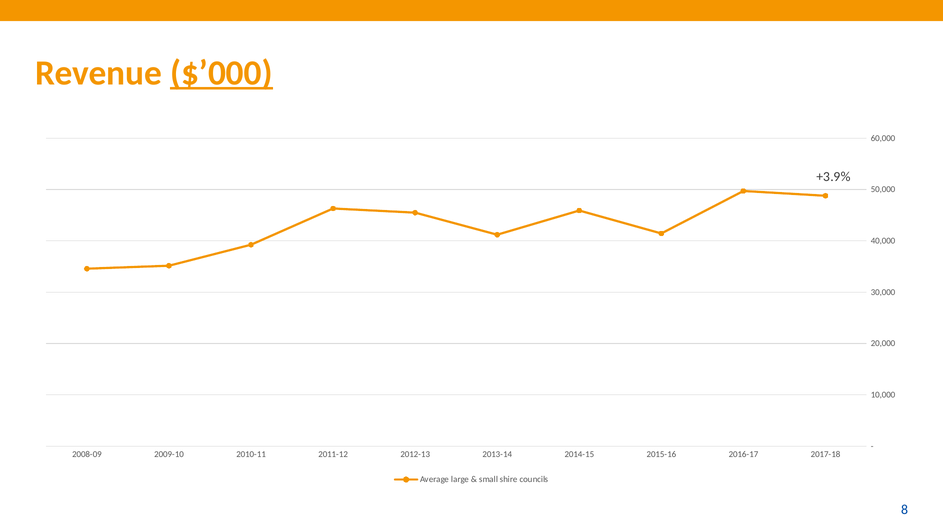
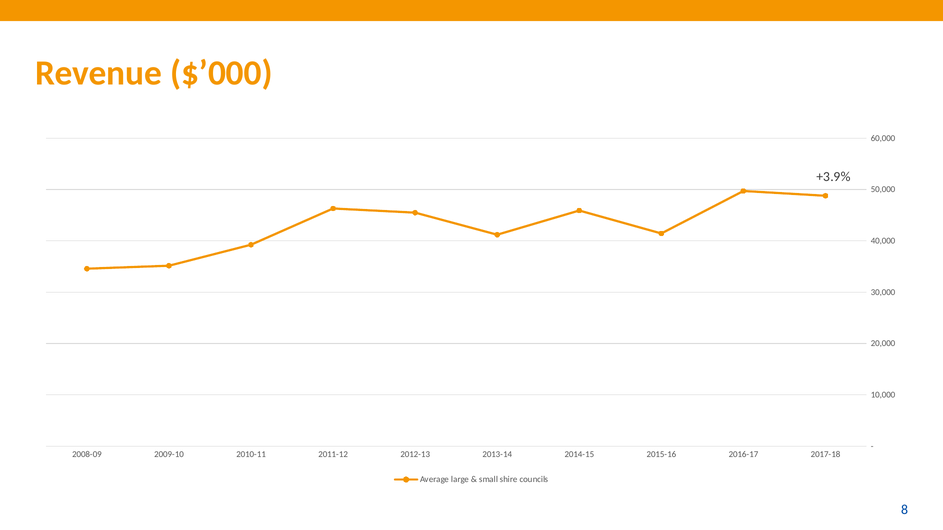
$’000 underline: present -> none
